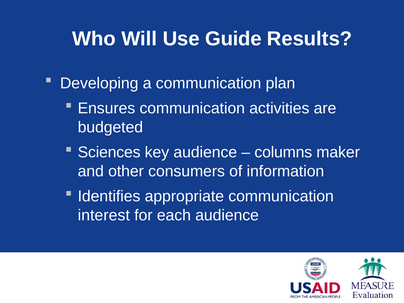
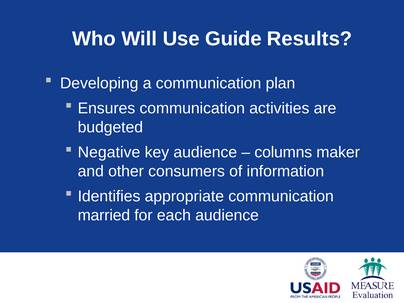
Sciences: Sciences -> Negative
interest: interest -> married
